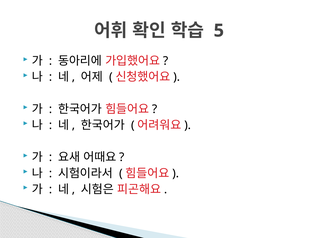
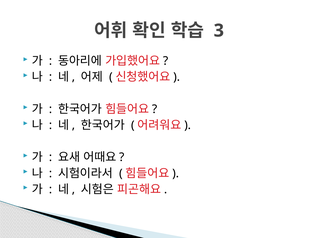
5: 5 -> 3
